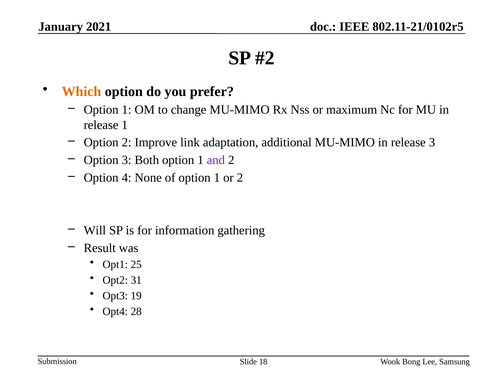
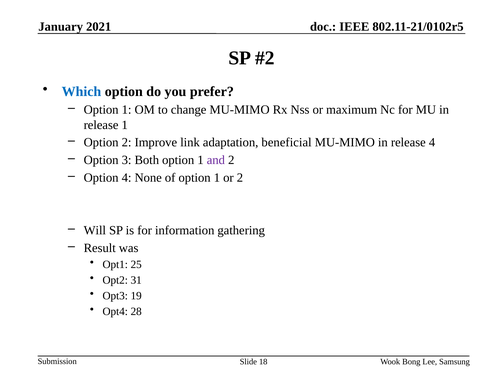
Which colour: orange -> blue
additional: additional -> beneficial
release 3: 3 -> 4
